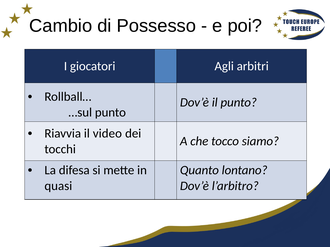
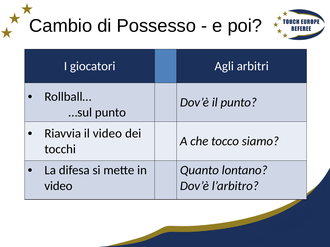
quasi at (58, 186): quasi -> video
